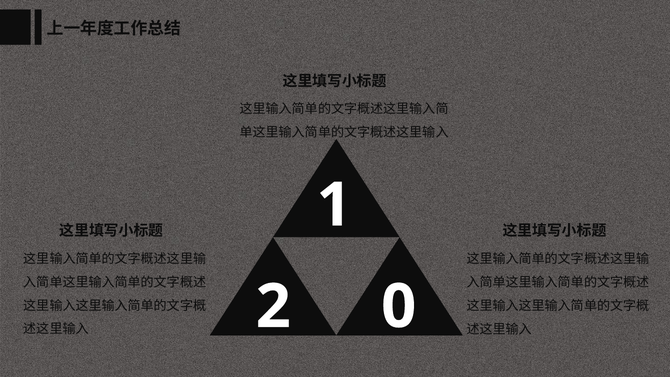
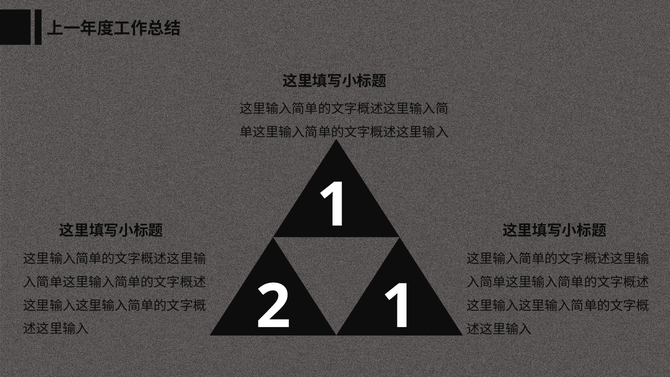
2 0: 0 -> 1
